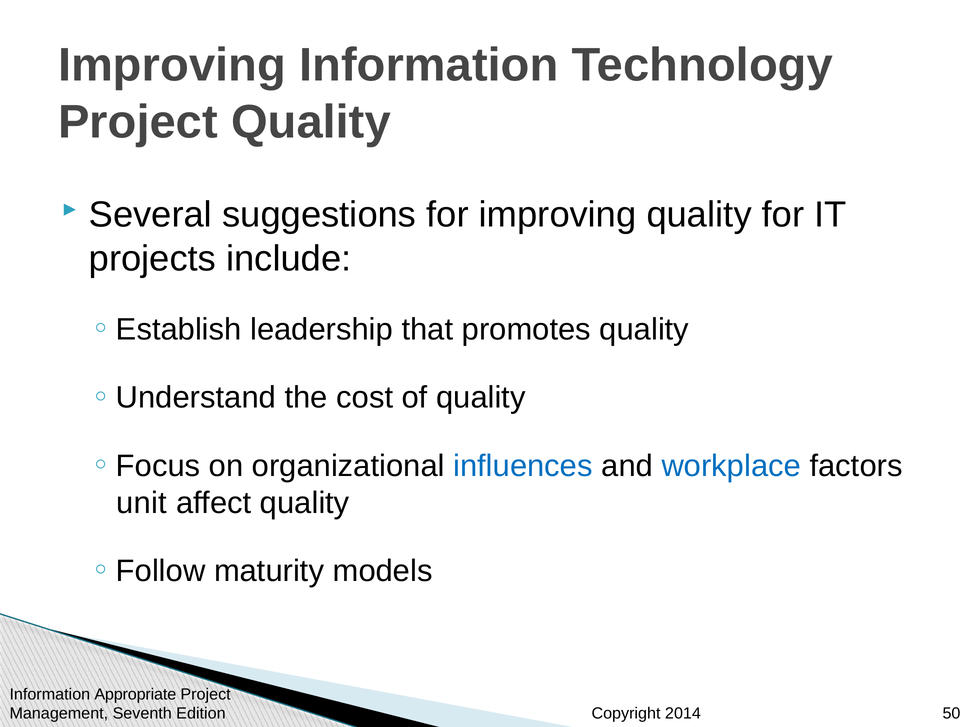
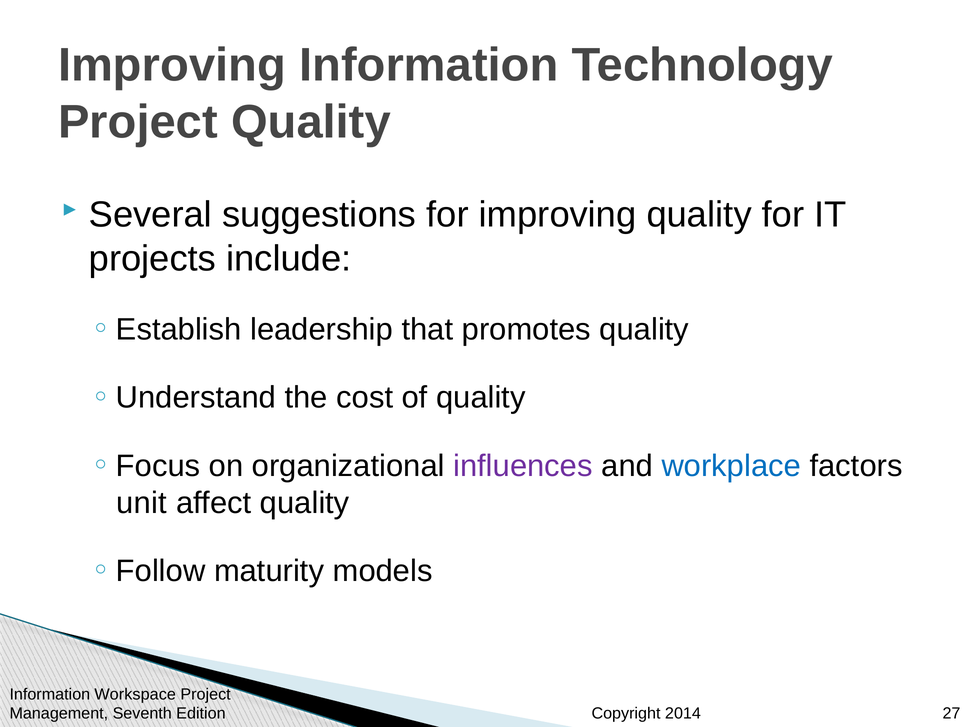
influences colour: blue -> purple
Appropriate: Appropriate -> Workspace
50: 50 -> 27
